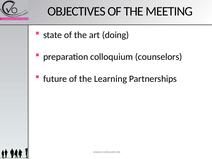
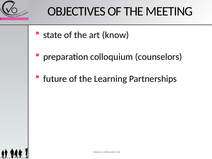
doing: doing -> know
